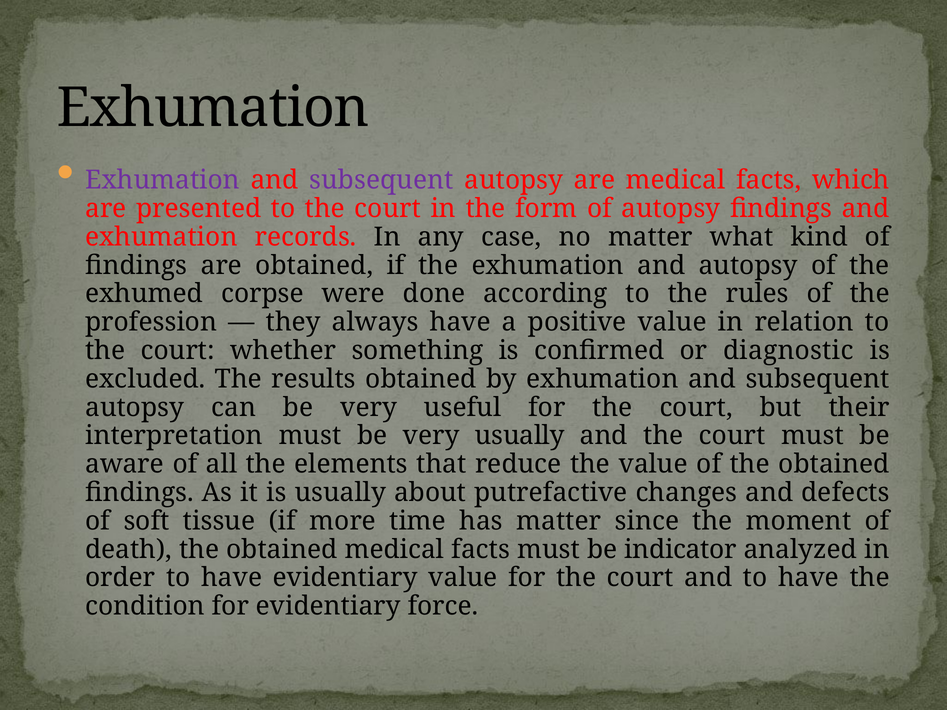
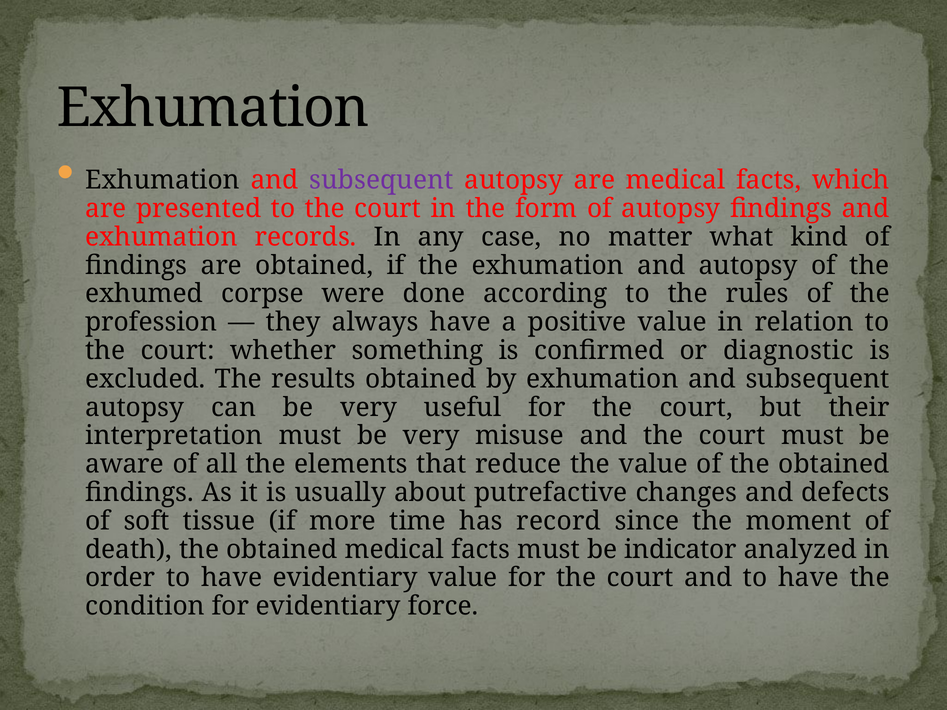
Exhumation at (163, 180) colour: purple -> black
very usually: usually -> misuse
has matter: matter -> record
